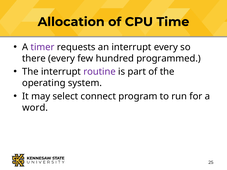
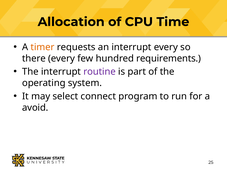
timer colour: purple -> orange
programmed: programmed -> requirements
word: word -> avoid
